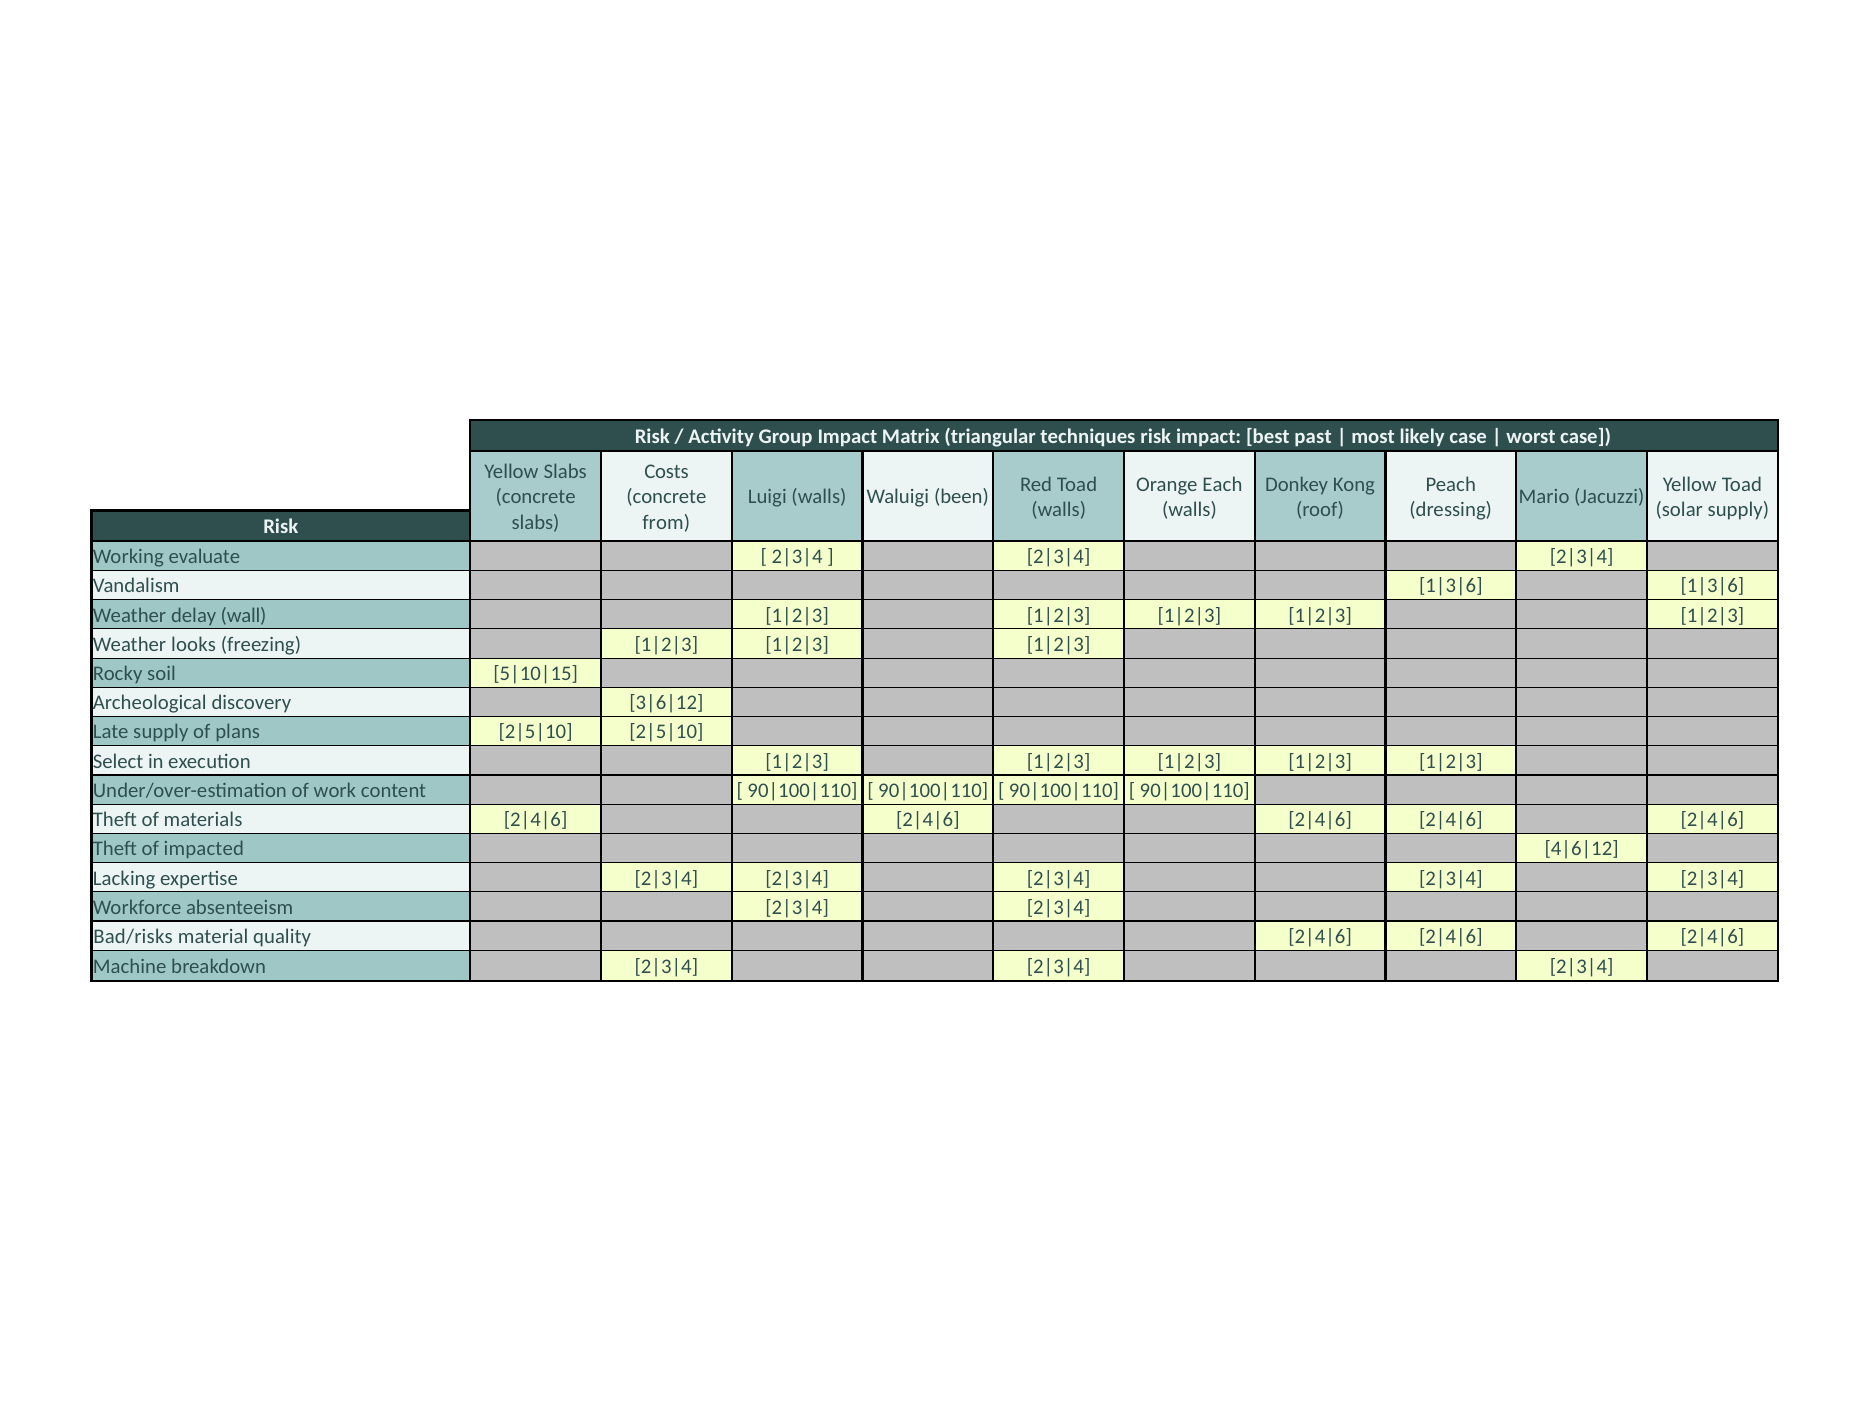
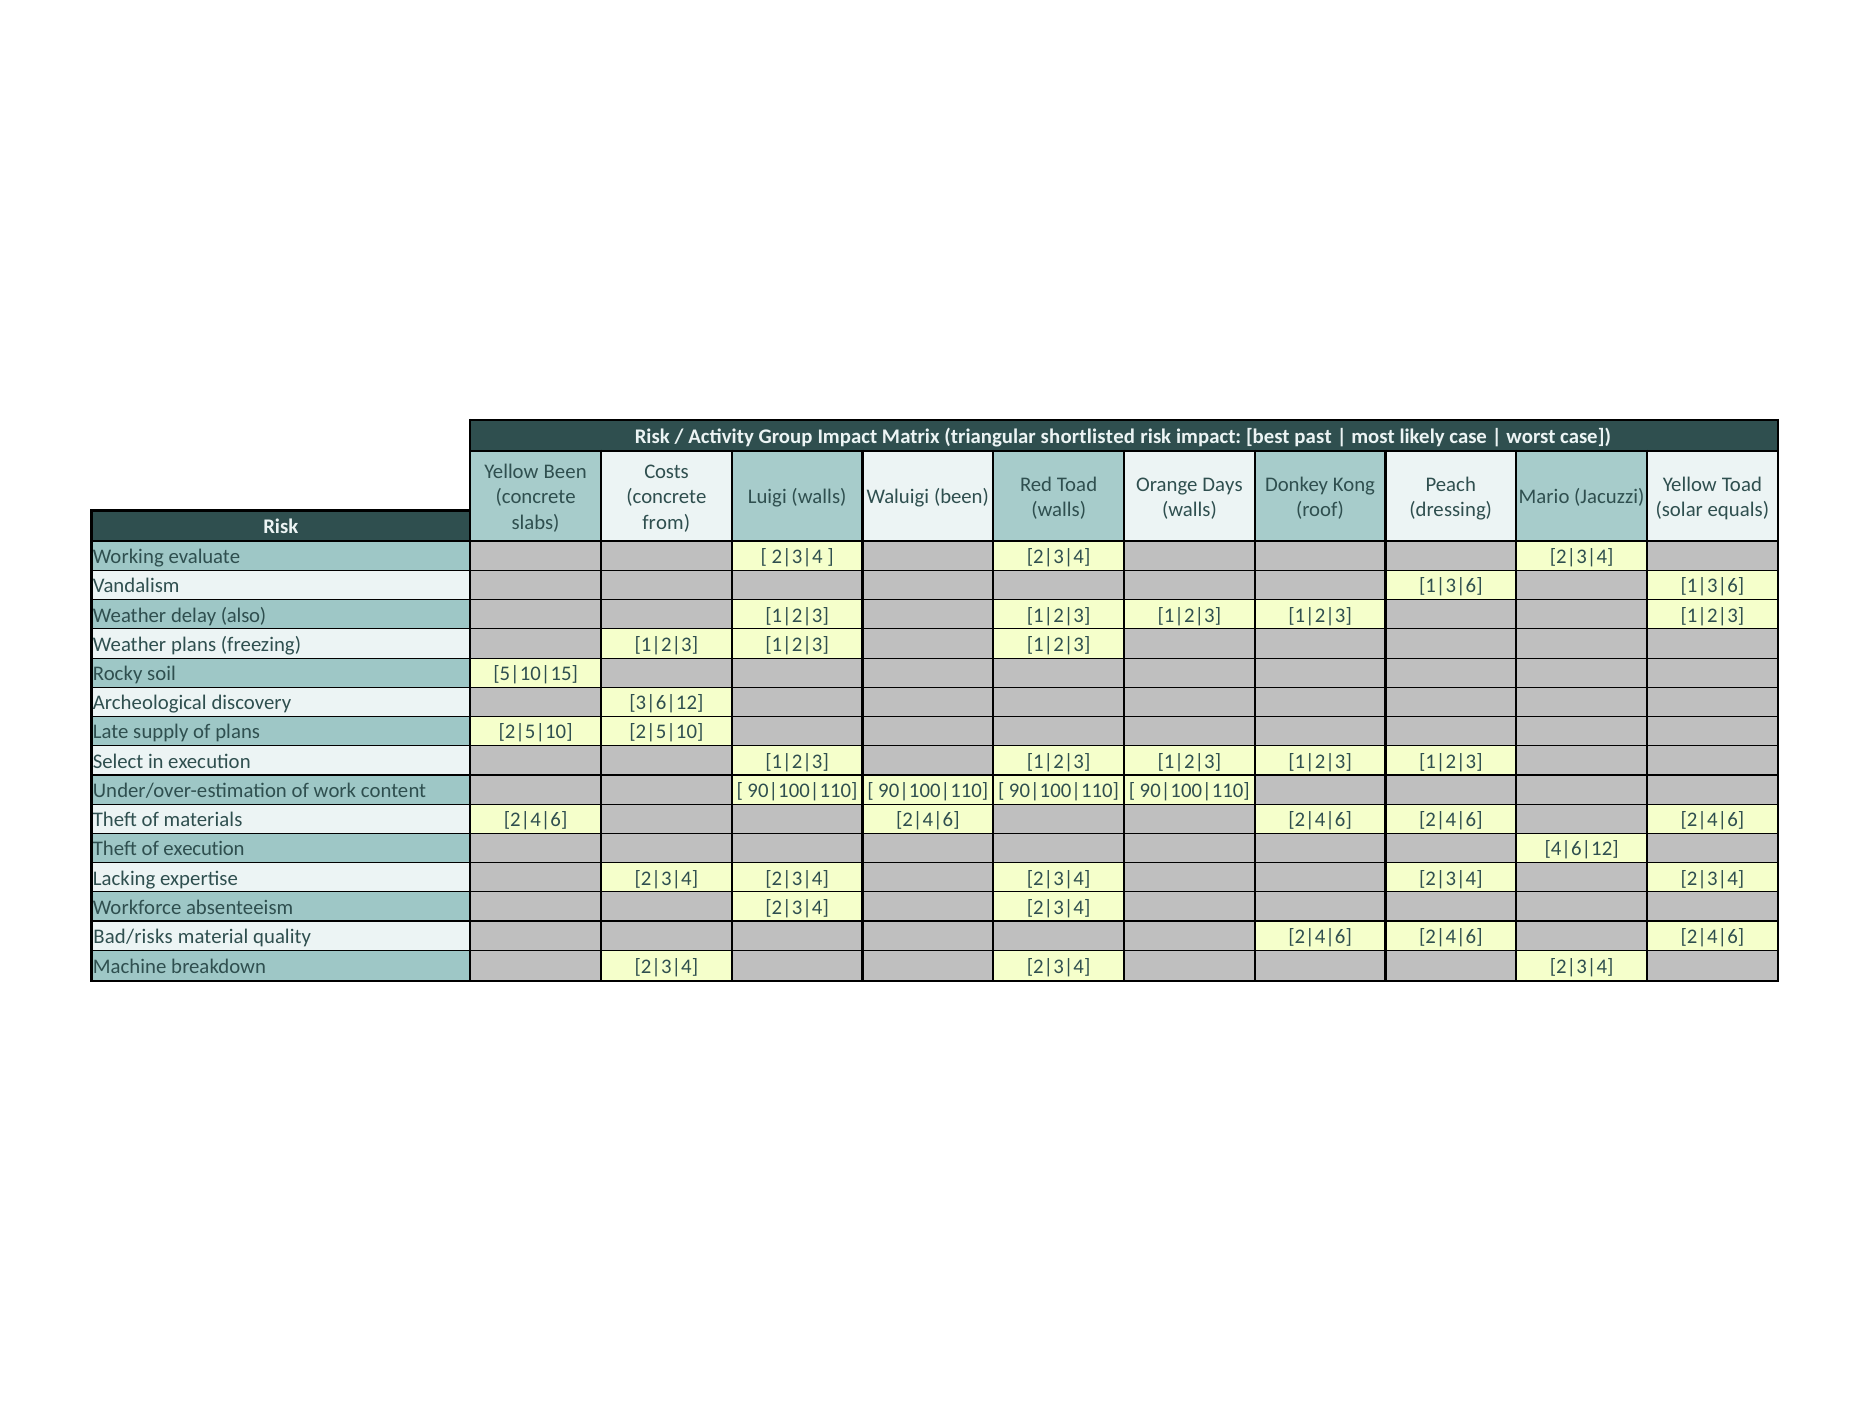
techniques: techniques -> shortlisted
Yellow Slabs: Slabs -> Been
Each: Each -> Days
solar supply: supply -> equals
wall: wall -> also
Weather looks: looks -> plans
of impacted: impacted -> execution
